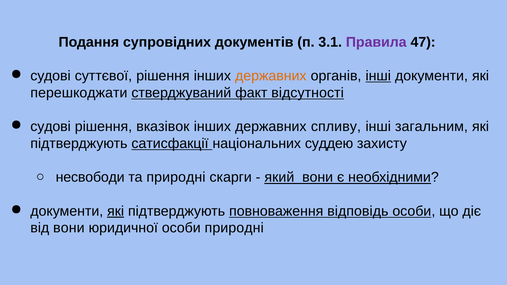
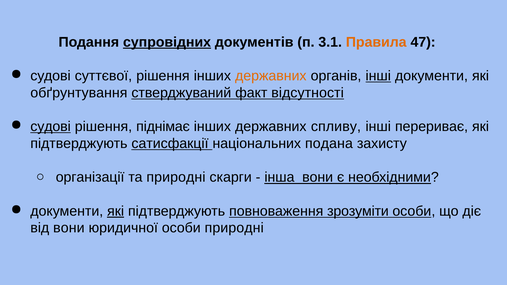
супровідних underline: none -> present
Правила colour: purple -> orange
перешкоджати: перешкоджати -> обґрунтування
судові at (51, 127) underline: none -> present
вказівок: вказівок -> піднімає
загальним: загальним -> перериває
суддею: суддею -> подана
несвободи: несвободи -> організації
який: який -> інша
відповідь: відповідь -> зрозуміти
